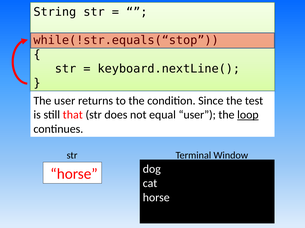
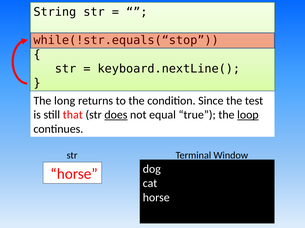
The user: user -> long
does underline: none -> present
equal user: user -> true
